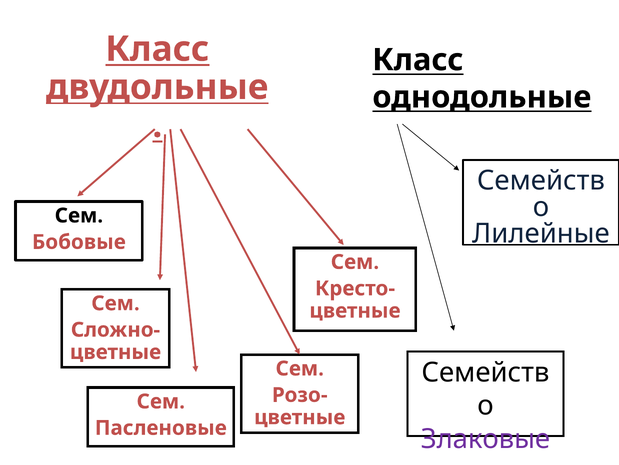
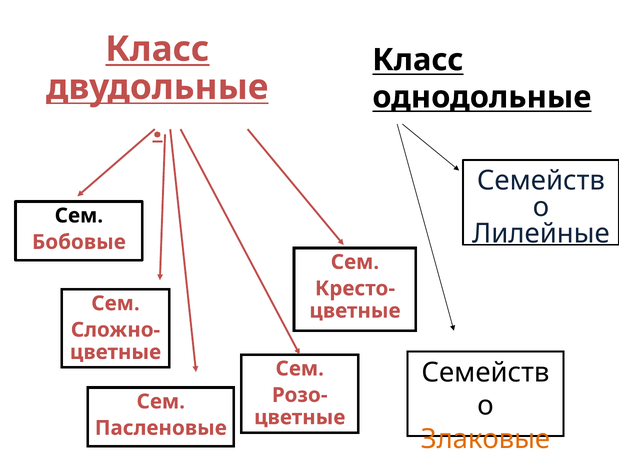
Злаковые colour: purple -> orange
